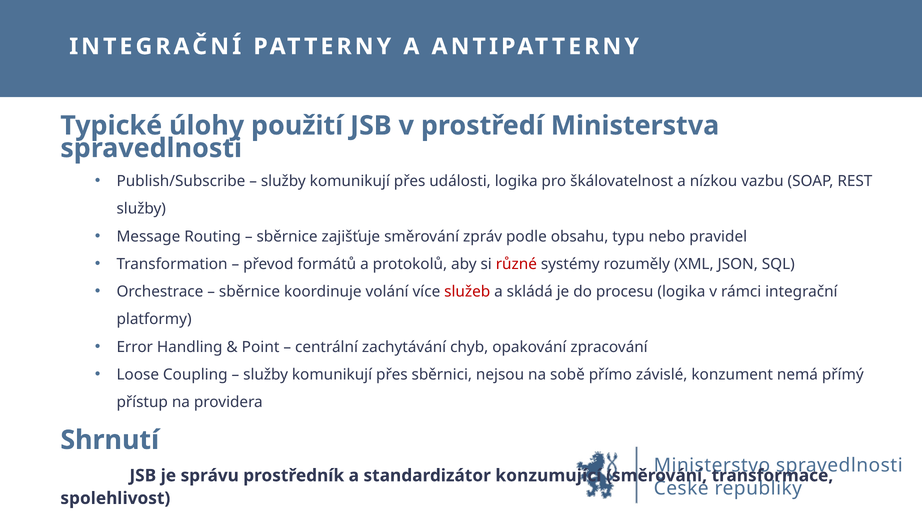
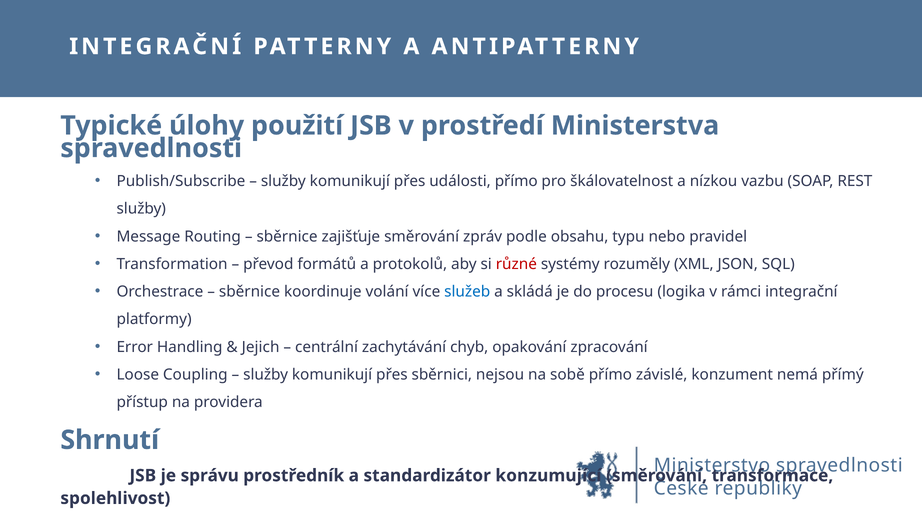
události logika: logika -> přímo
služeb colour: red -> blue
Point: Point -> Jejich
